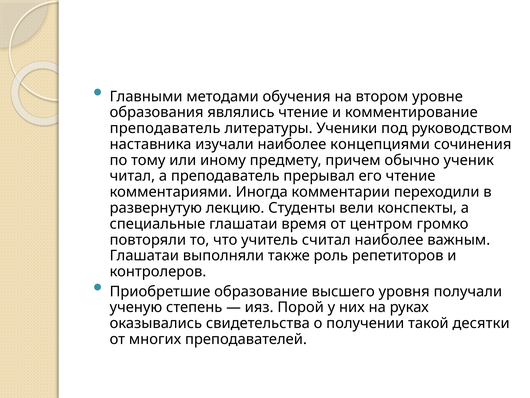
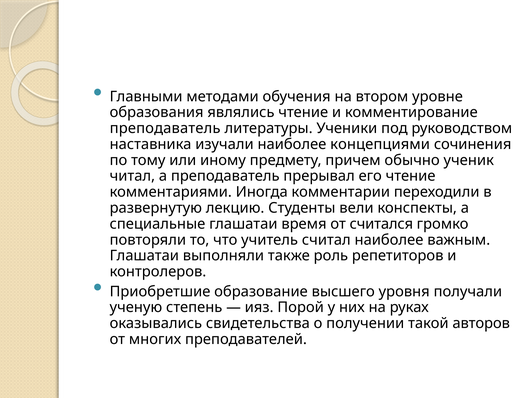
центром: центром -> считался
десятки: десятки -> авторов
